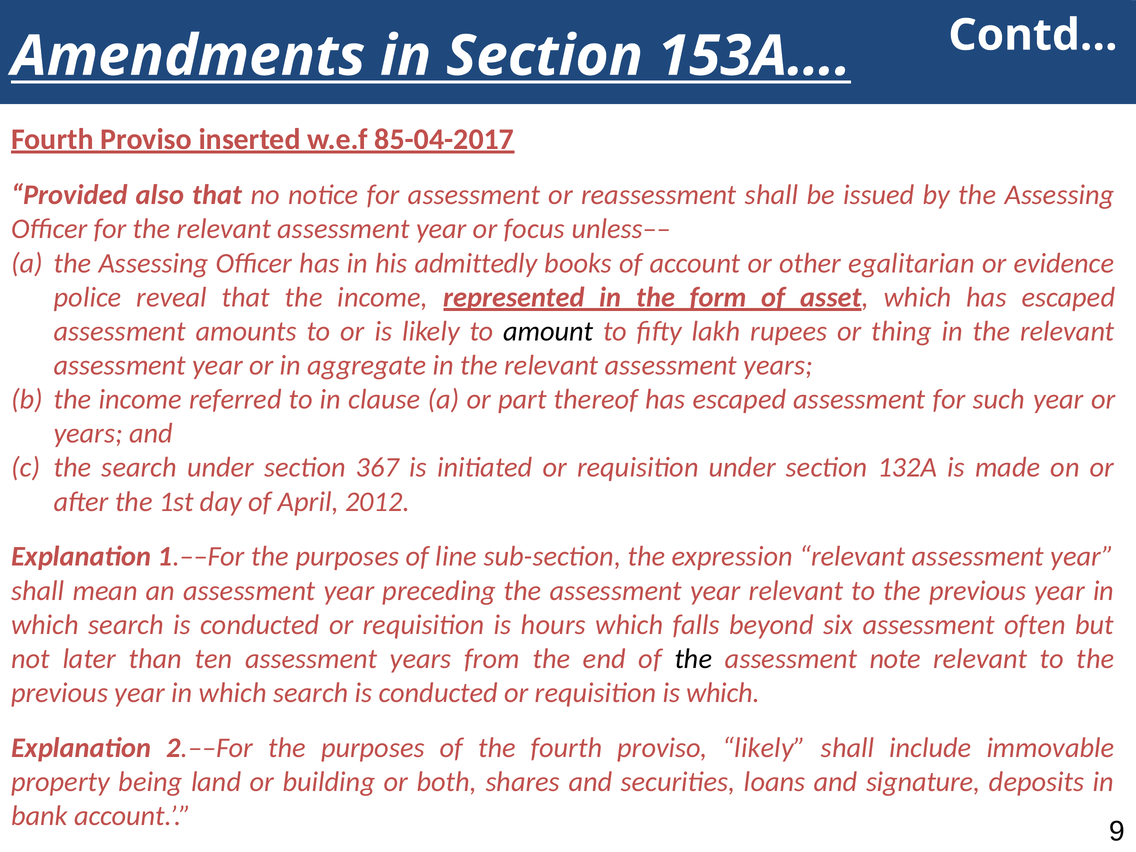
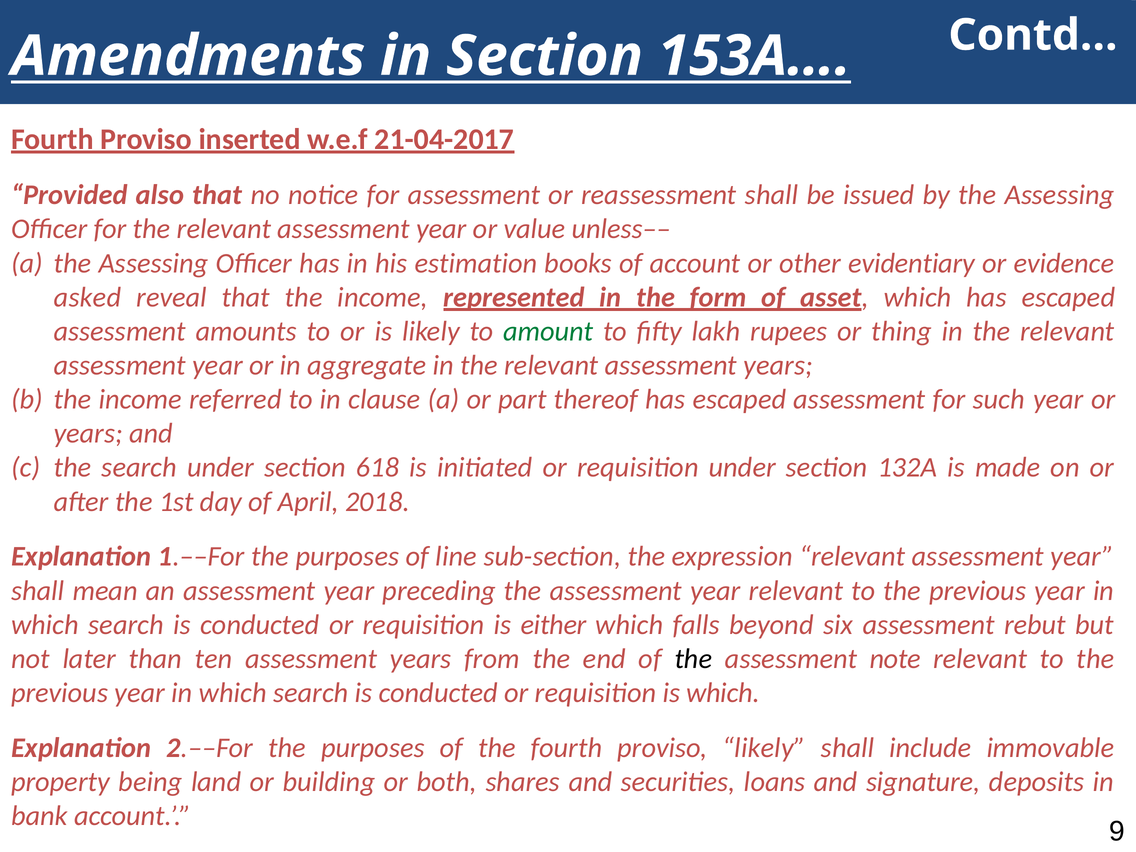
85-04-2017: 85-04-2017 -> 21-04-2017
focus: focus -> value
admittedly: admittedly -> estimation
egalitarian: egalitarian -> evidentiary
police: police -> asked
amount colour: black -> green
367: 367 -> 618
2012: 2012 -> 2018
hours: hours -> either
often: often -> rebut
